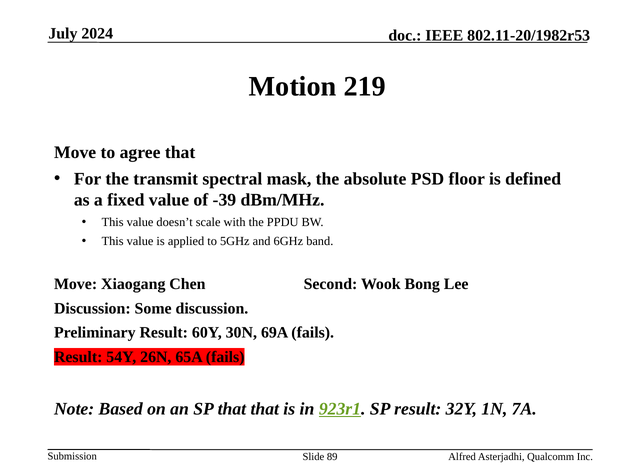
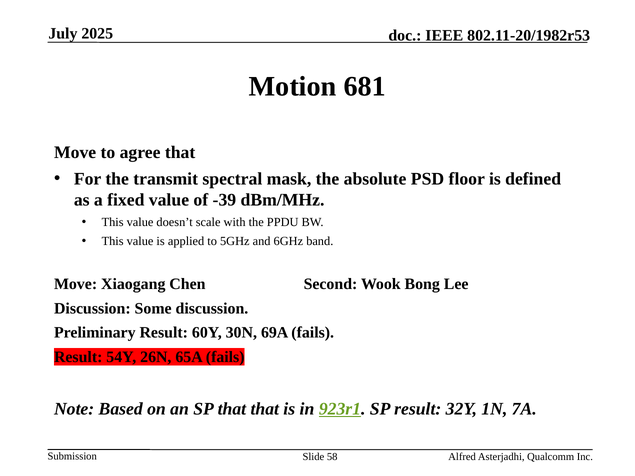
2024: 2024 -> 2025
219: 219 -> 681
89: 89 -> 58
